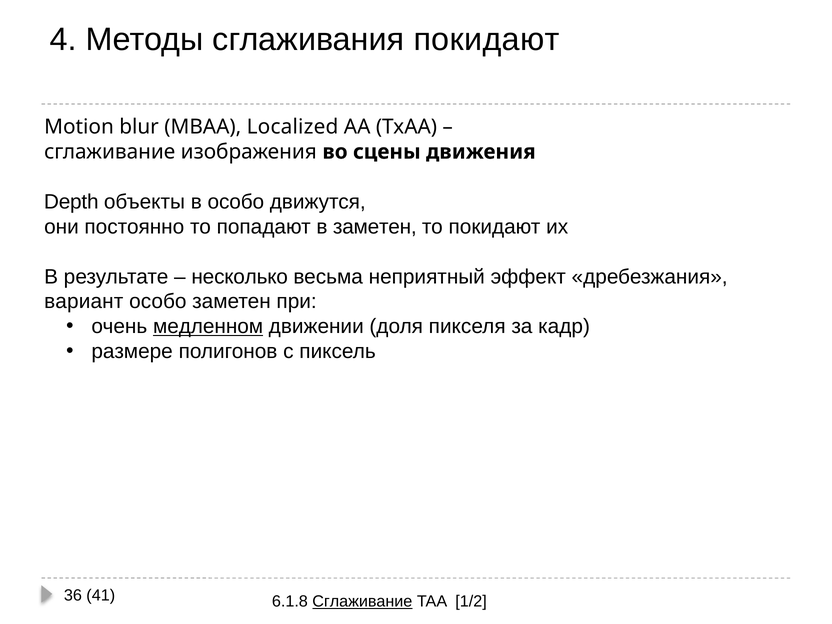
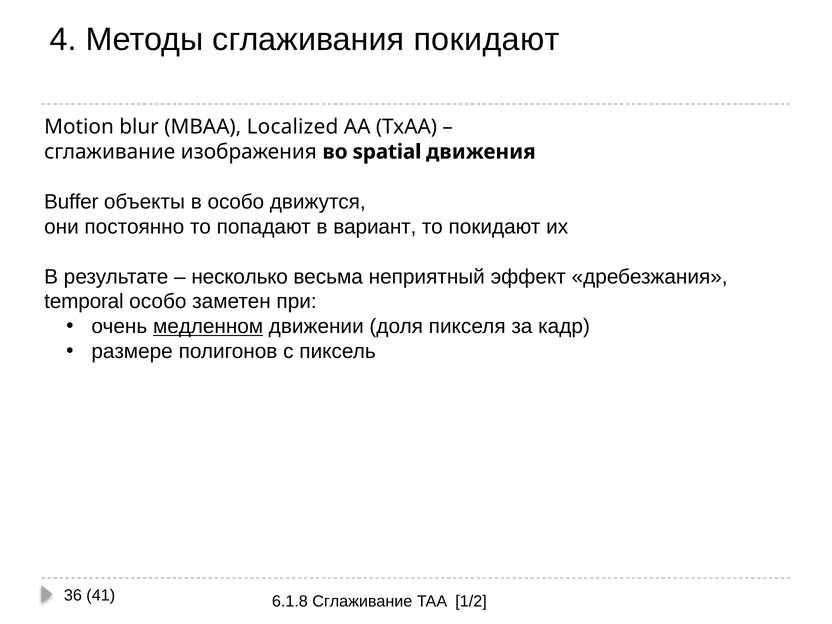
сцены: сцены -> spatial
Depth: Depth -> Buffer
в заметен: заметен -> вариант
вариант: вариант -> temporal
Сглаживание at (362, 602) underline: present -> none
